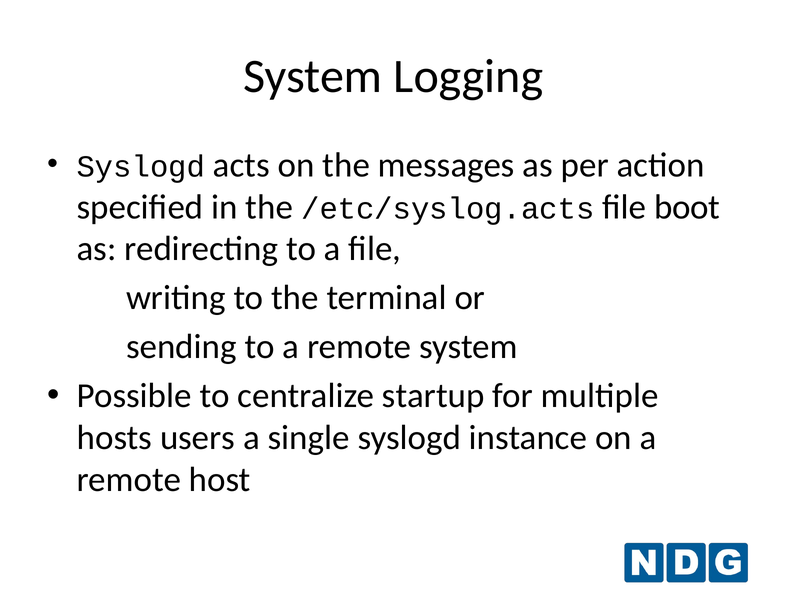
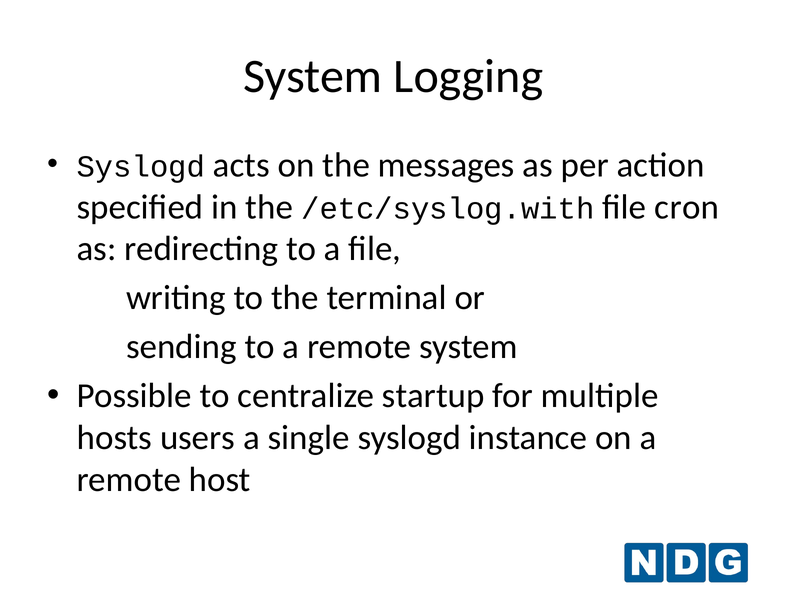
/etc/syslog.acts: /etc/syslog.acts -> /etc/syslog.with
boot: boot -> cron
